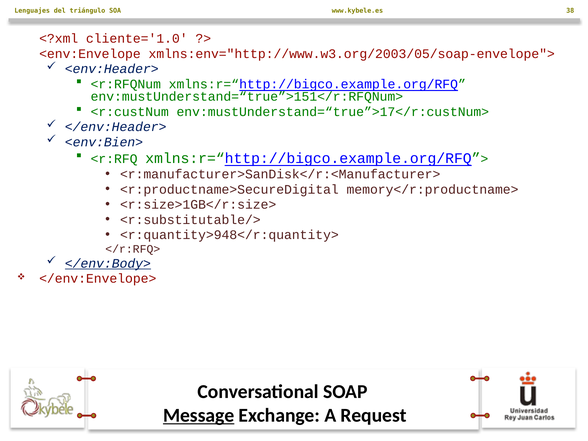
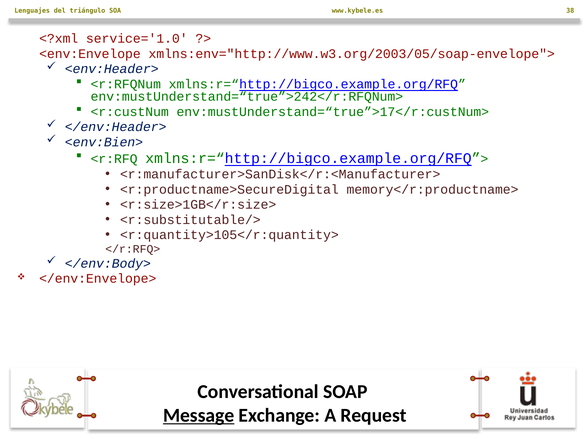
cliente='1.0: cliente='1.0 -> service='1.0
env:mustUnderstand=“true”>151</r:RFQNum>: env:mustUnderstand=“true”>151</r:RFQNum> -> env:mustUnderstand=“true”>242</r:RFQNum>
<r:quantity>948</r:quantity>: <r:quantity>948</r:quantity> -> <r:quantity>105</r:quantity>
</env:Body> underline: present -> none
